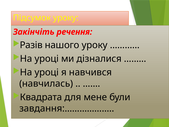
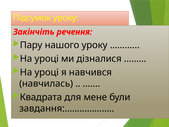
Разів: Разів -> Пару
